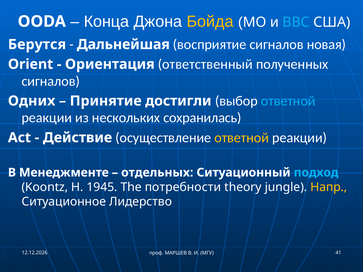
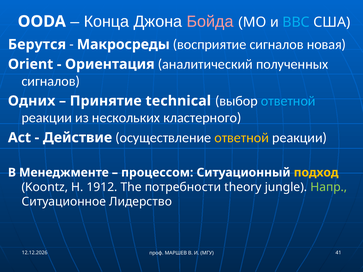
Бойда colour: yellow -> pink
Дальнейшая: Дальнейшая -> Макросреды
ответственный: ответственный -> аналитический
достигли: достигли -> technical
сохранилась: сохранилась -> кластерного
отдельных: отдельных -> процессом
подход colour: light blue -> yellow
1945: 1945 -> 1912
Напр colour: yellow -> light green
